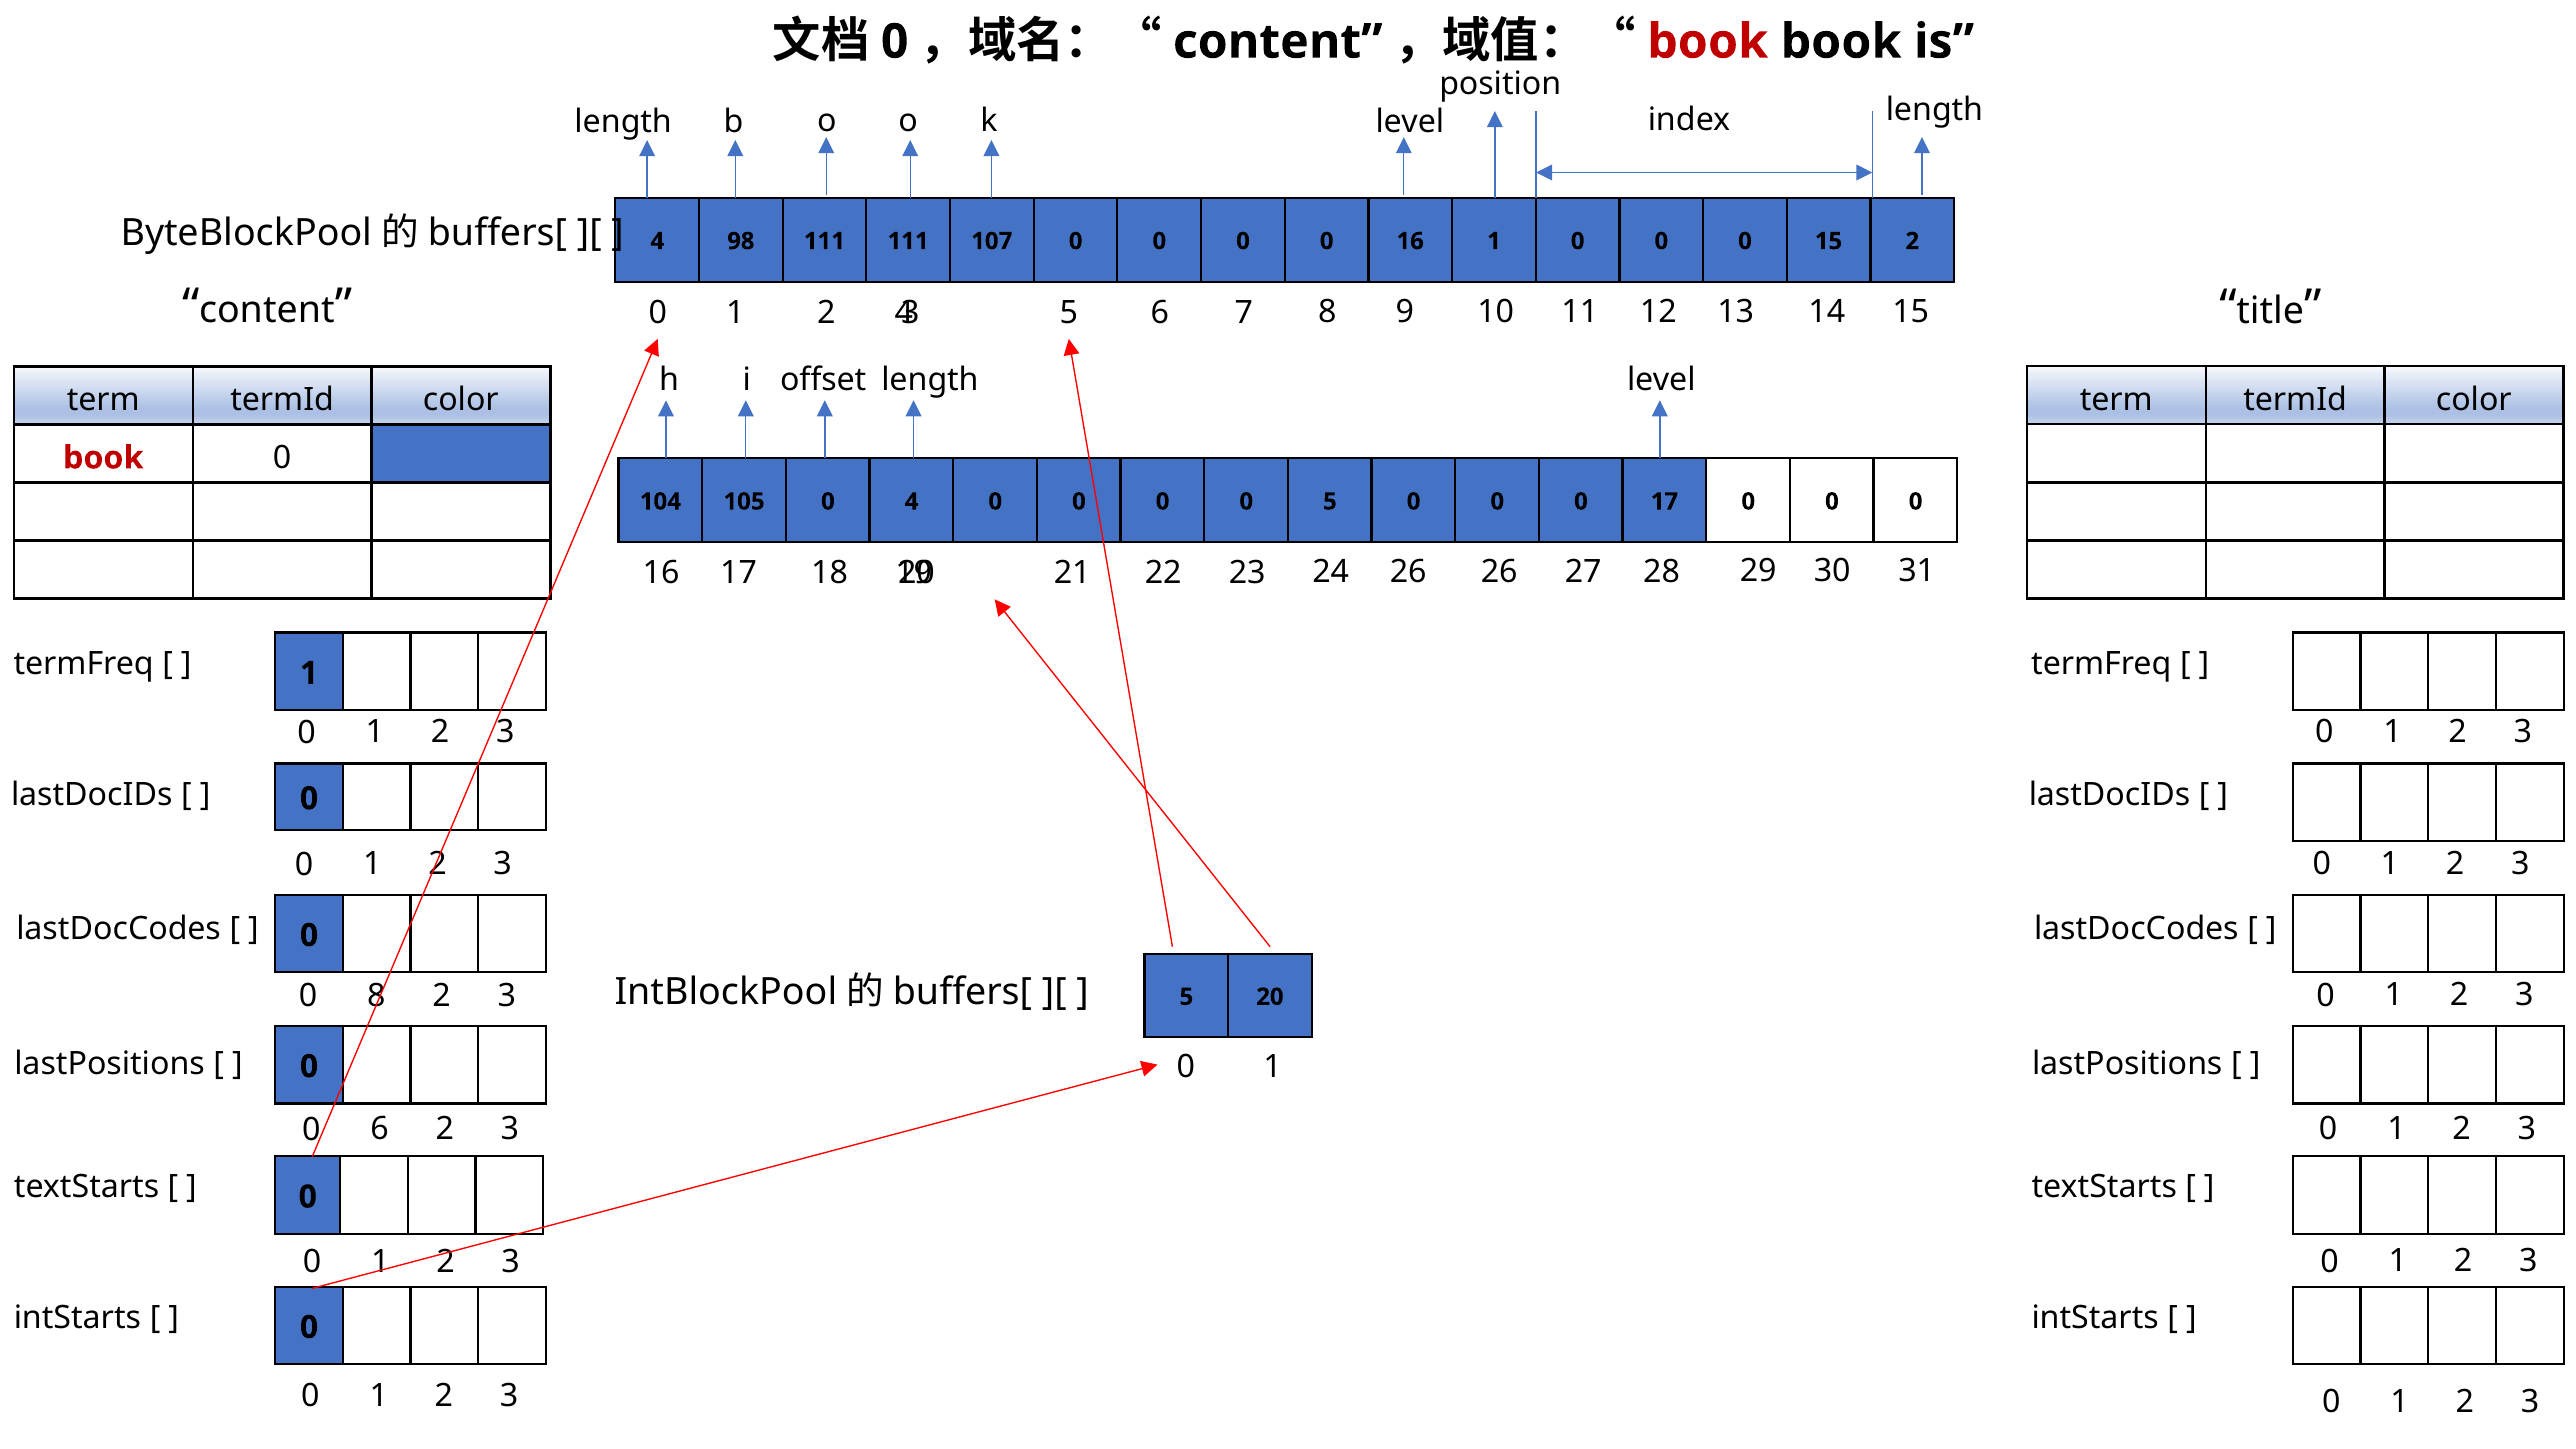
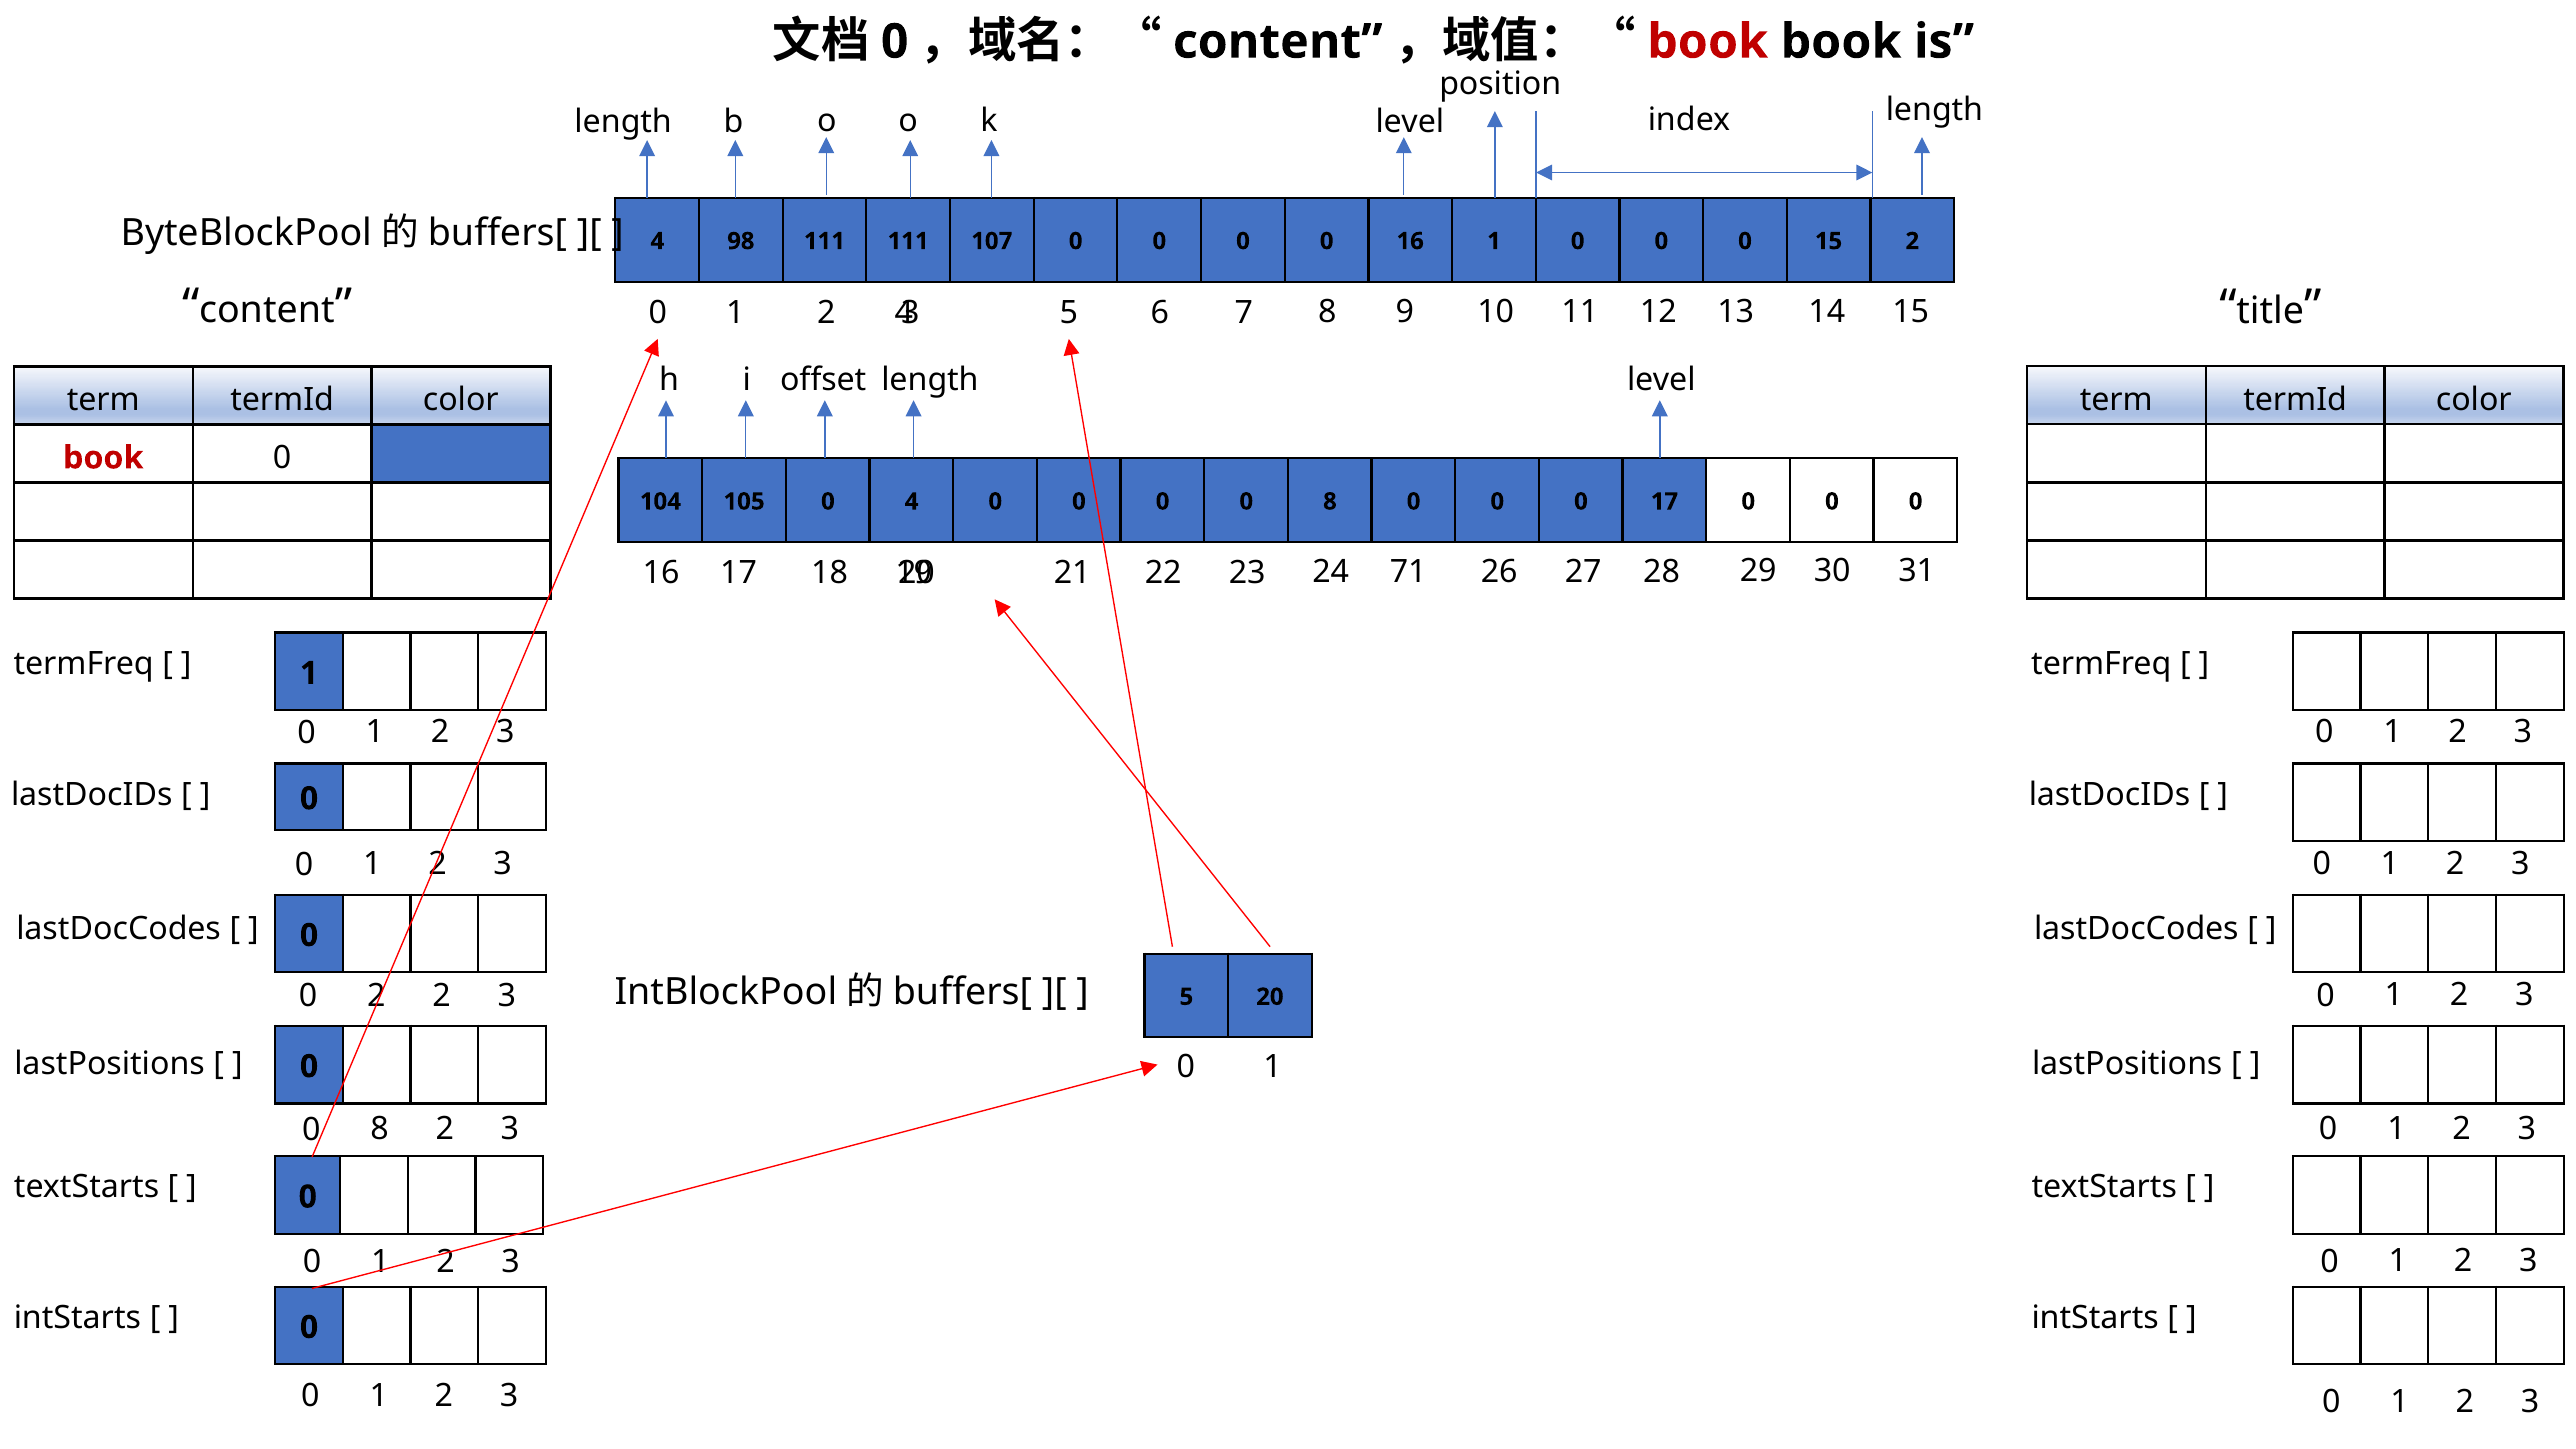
0 0 5: 5 -> 8
24 26: 26 -> 71
0 8: 8 -> 2
6 at (380, 1129): 6 -> 8
